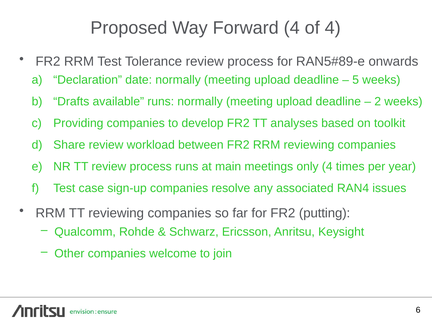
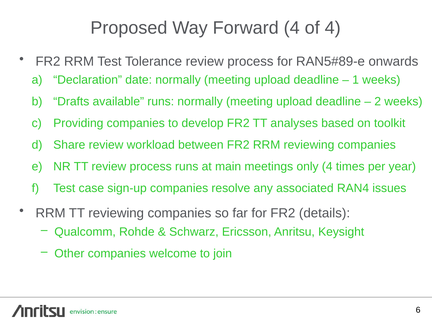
5: 5 -> 1
putting: putting -> details
